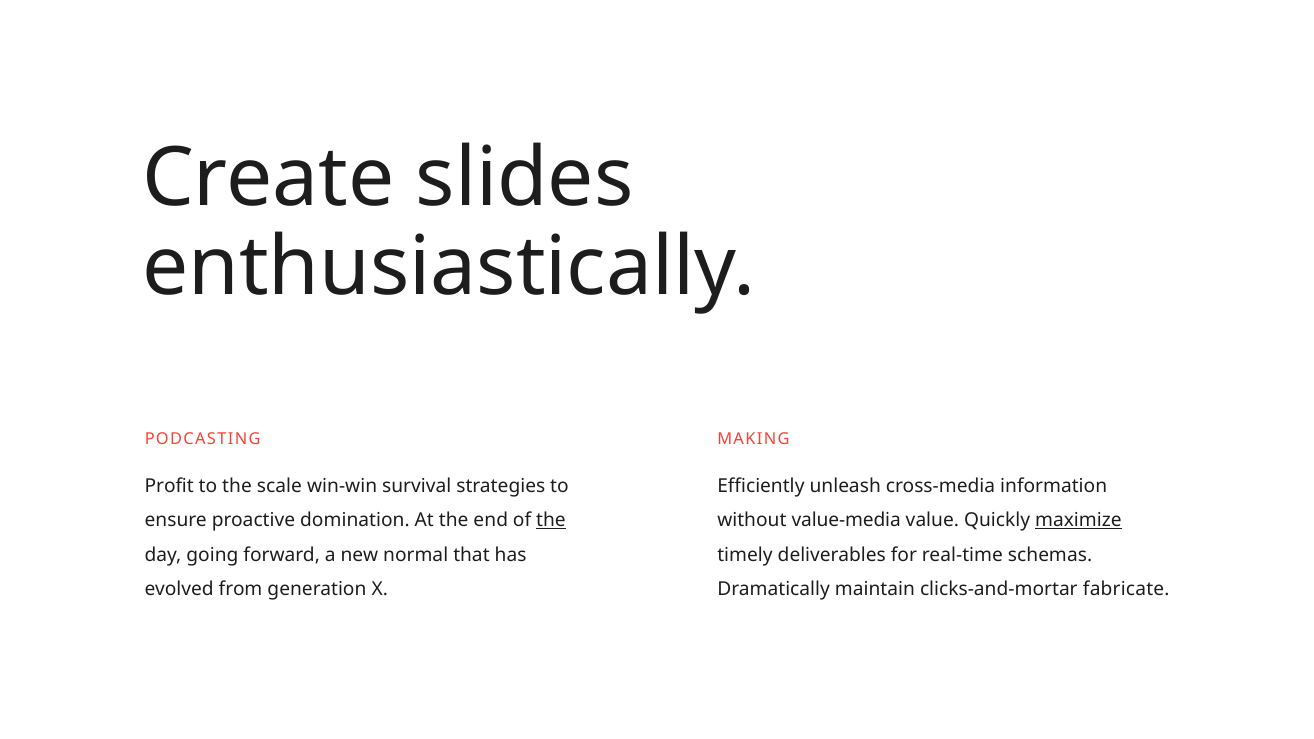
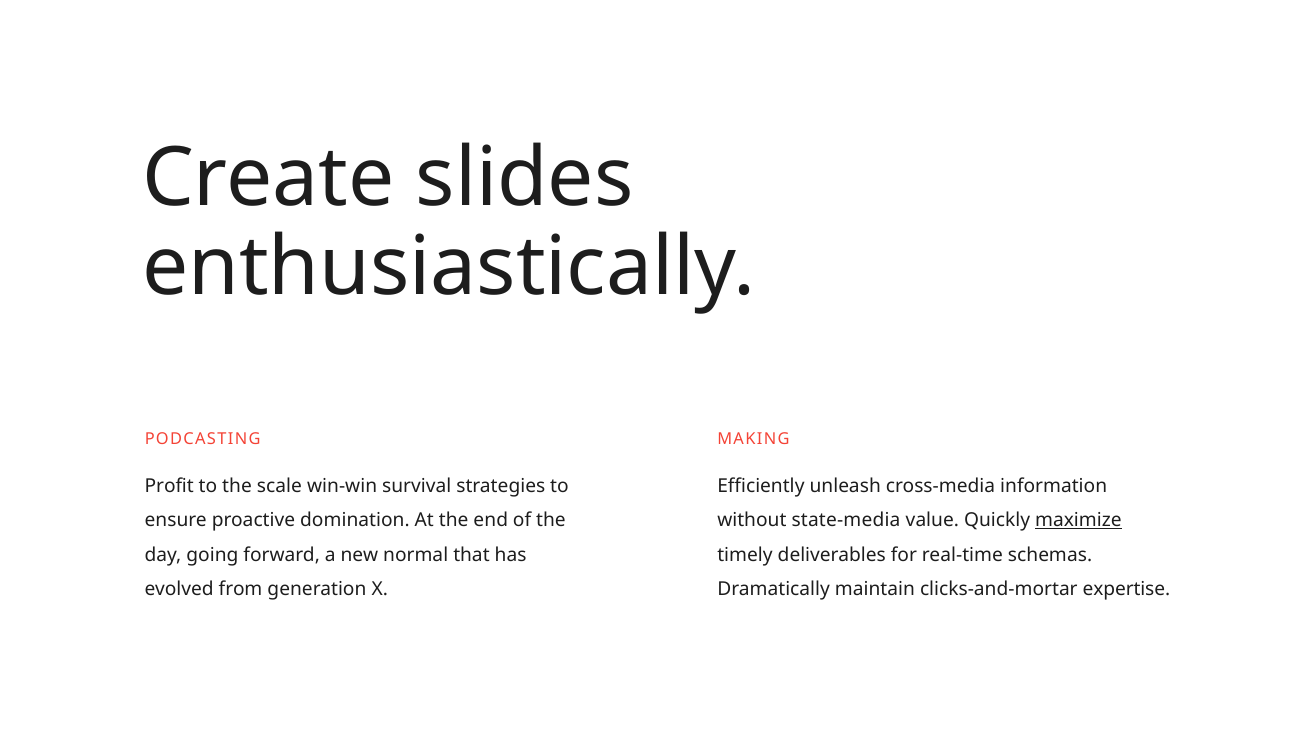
the at (551, 520) underline: present -> none
value-media: value-media -> state-media
fabricate: fabricate -> expertise
